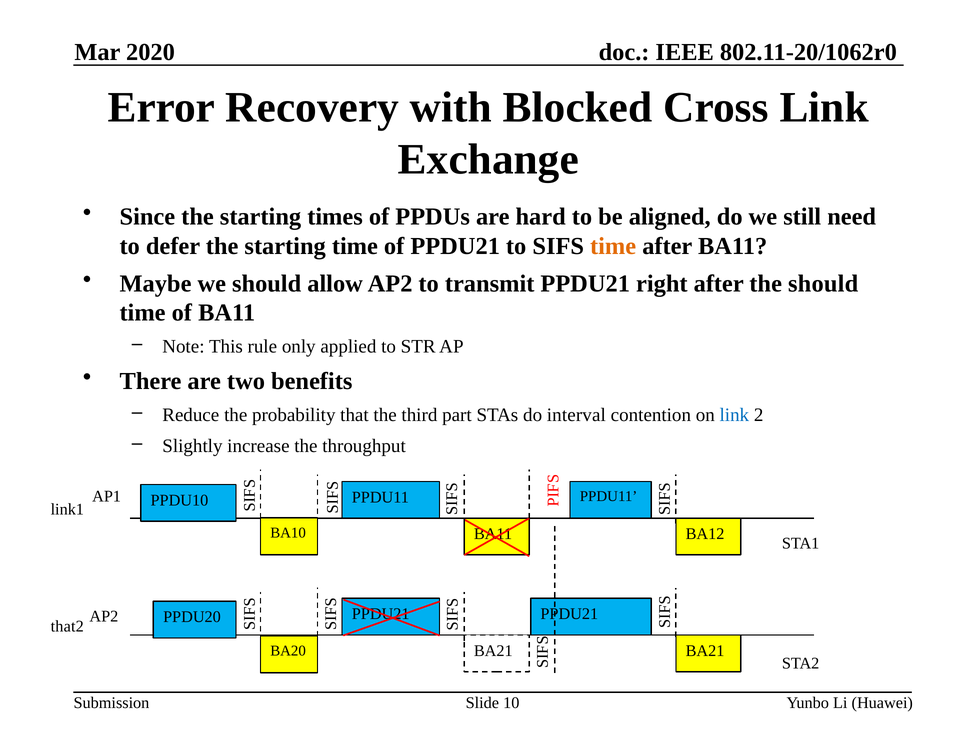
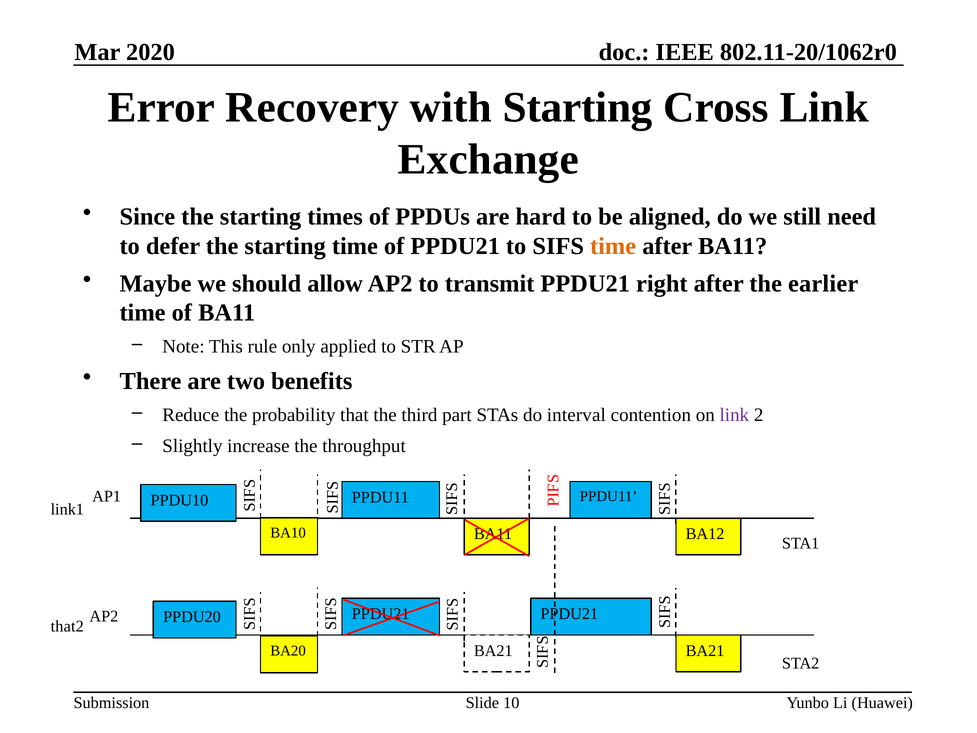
with Blocked: Blocked -> Starting
the should: should -> earlier
link at (734, 415) colour: blue -> purple
